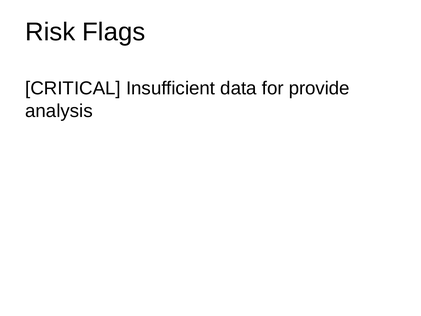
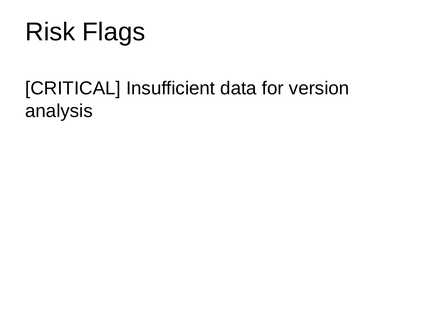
provide: provide -> version
